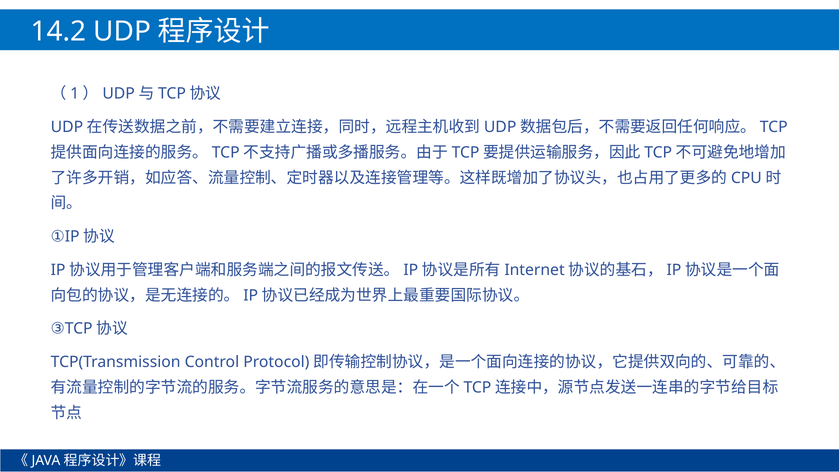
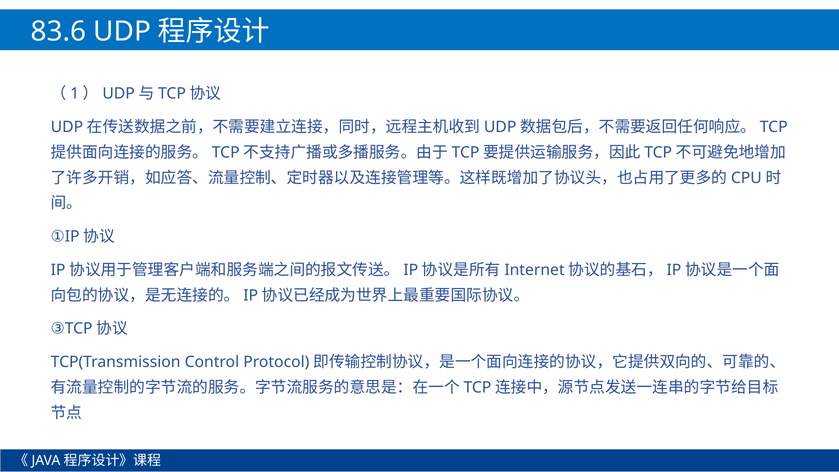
14.2: 14.2 -> 83.6
